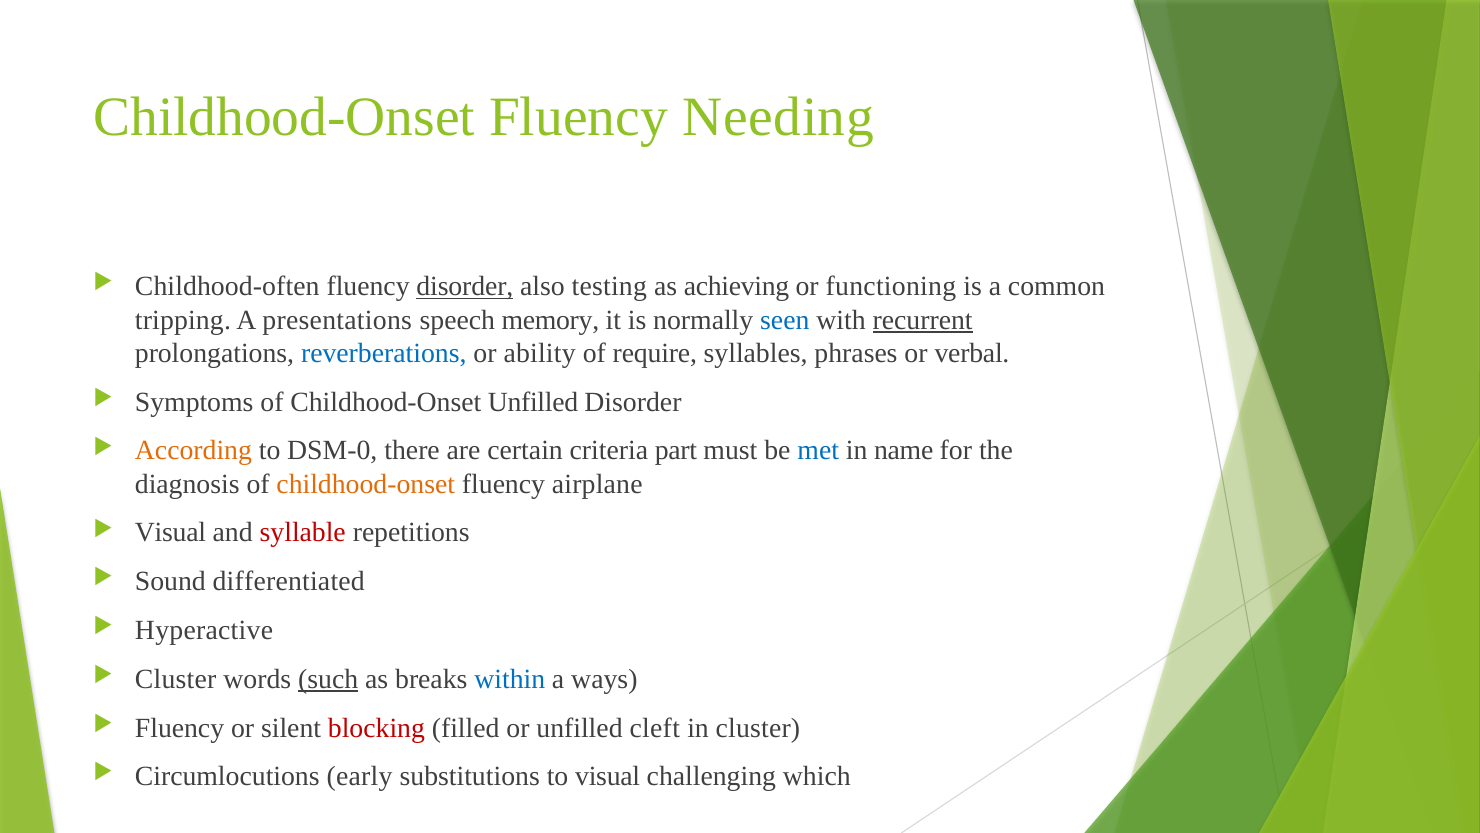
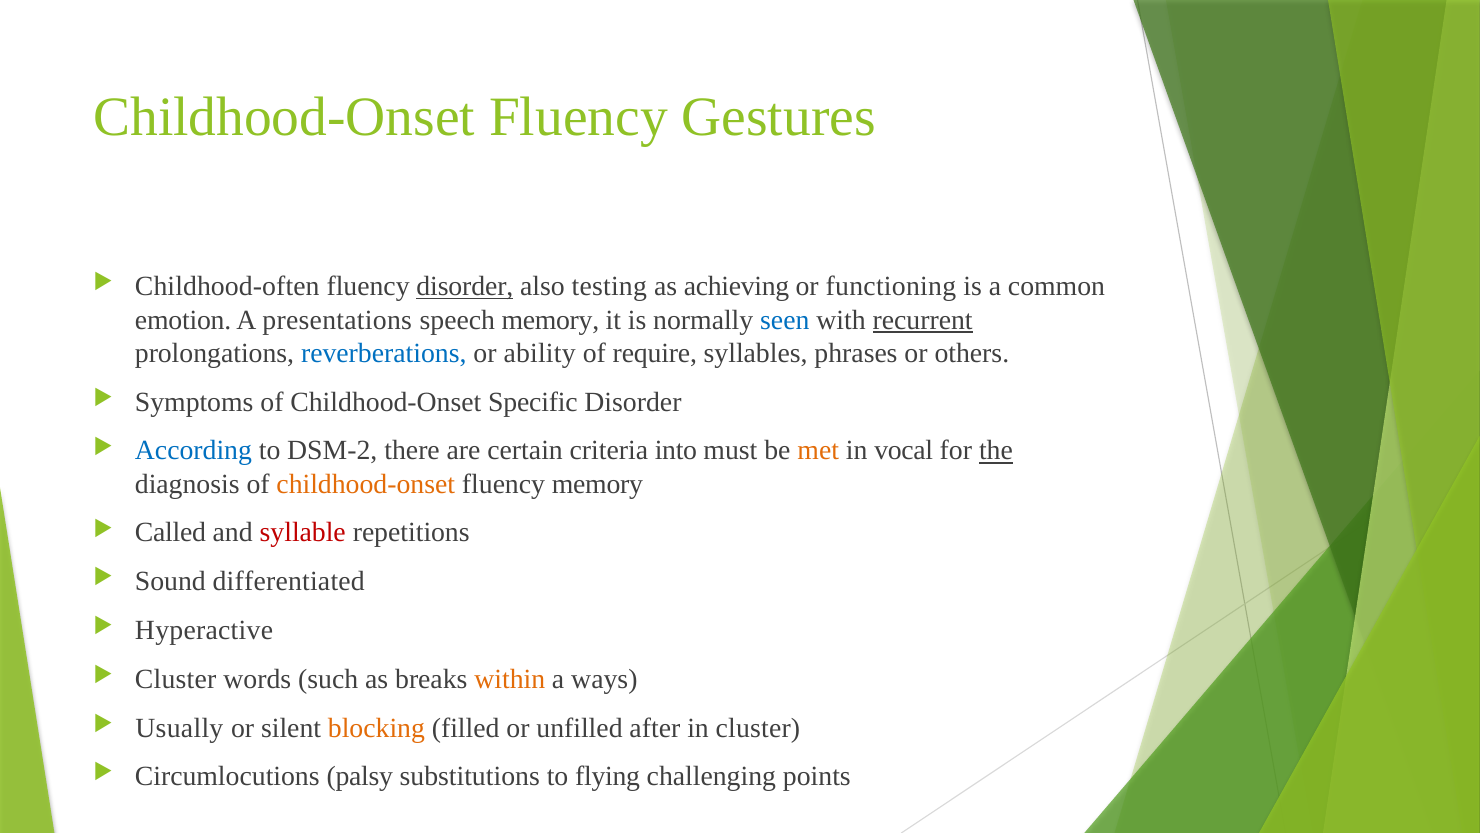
Needing: Needing -> Gestures
tripping: tripping -> emotion
verbal: verbal -> others
Childhood-Onset Unfilled: Unfilled -> Specific
According colour: orange -> blue
DSM-0: DSM-0 -> DSM-2
part: part -> into
met colour: blue -> orange
name: name -> vocal
the underline: none -> present
fluency airplane: airplane -> memory
Visual at (170, 533): Visual -> Called
such underline: present -> none
within colour: blue -> orange
Fluency at (180, 727): Fluency -> Usually
blocking colour: red -> orange
cleft: cleft -> after
early: early -> palsy
to visual: visual -> flying
which: which -> points
